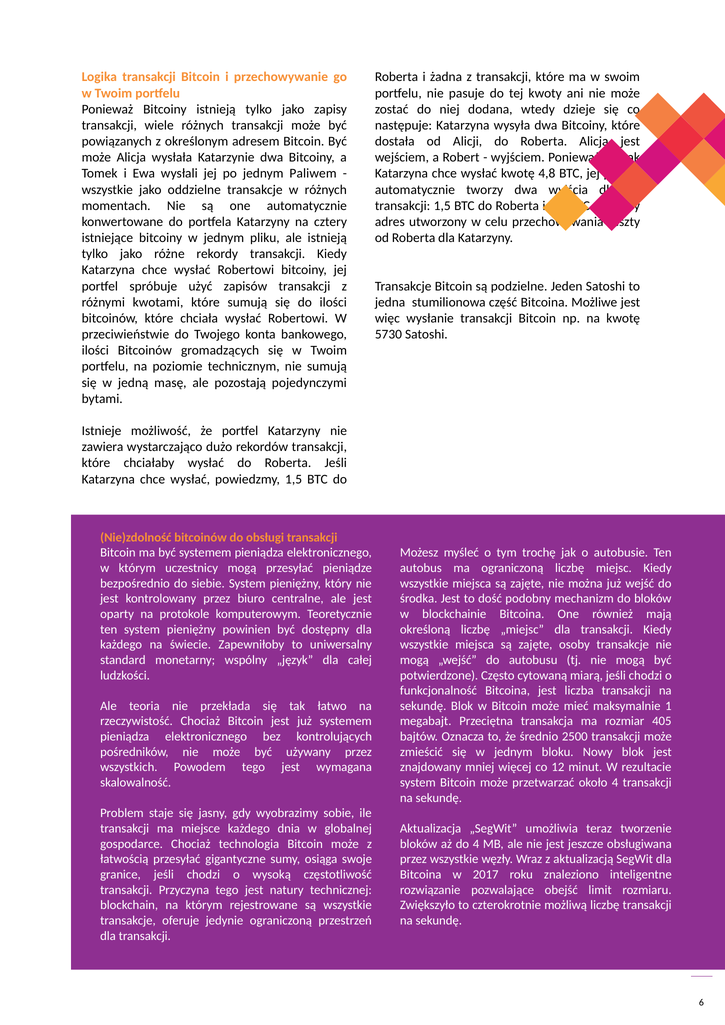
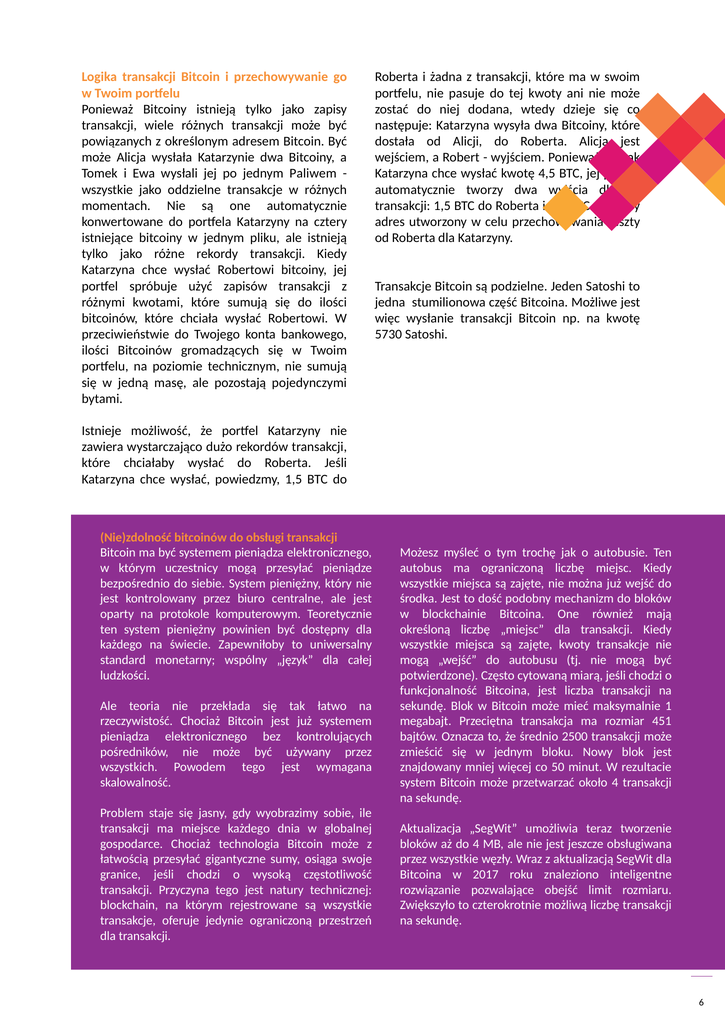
4,8: 4,8 -> 4,5
zajęte osoby: osoby -> kwoty
405: 405 -> 451
12: 12 -> 50
